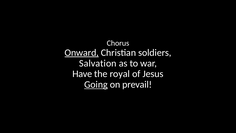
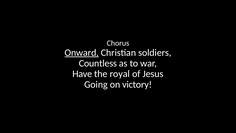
Salvation: Salvation -> Countless
Going underline: present -> none
prevail: prevail -> victory
